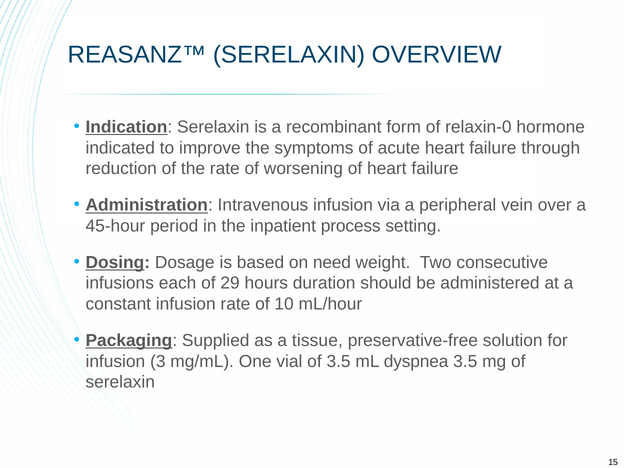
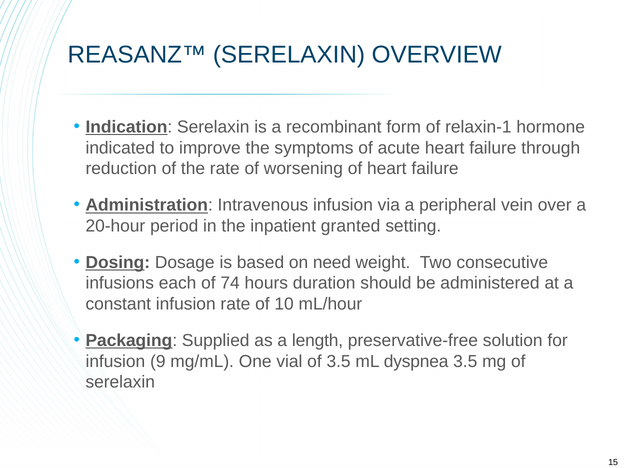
relaxin-0: relaxin-0 -> relaxin-1
45-hour: 45-hour -> 20-hour
process: process -> granted
29: 29 -> 74
tissue: tissue -> length
3: 3 -> 9
